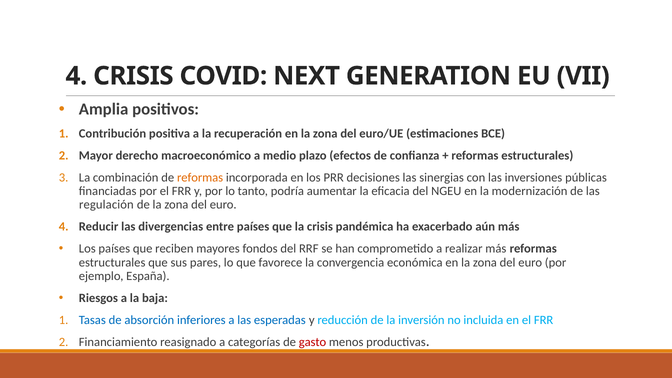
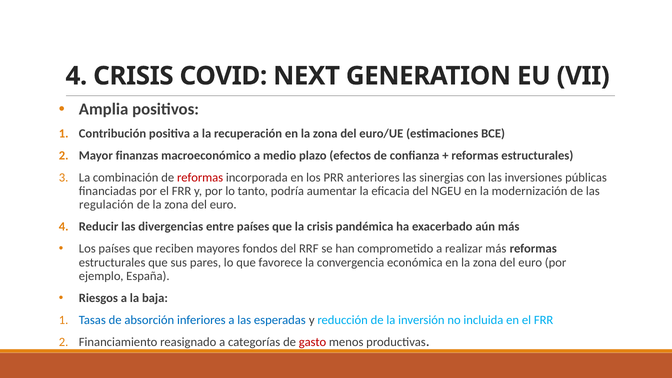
derecho: derecho -> finanzas
reformas at (200, 177) colour: orange -> red
decisiones: decisiones -> anteriores
